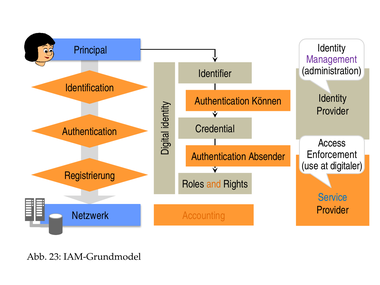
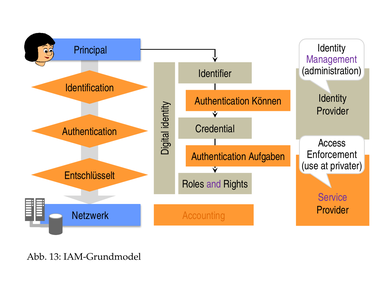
Absender: Absender -> Aufgaben
digitaler: digitaler -> privater
Registrierung: Registrierung -> Entschlüsselt
and colour: orange -> purple
Service colour: blue -> purple
23: 23 -> 13
